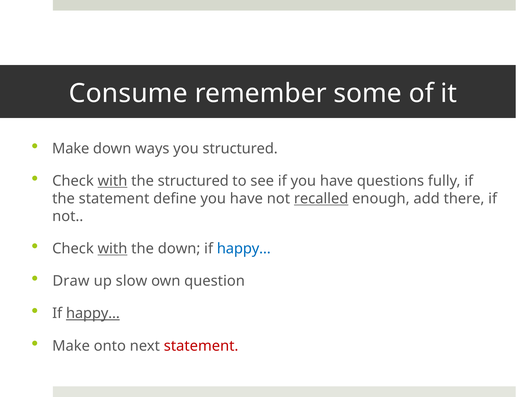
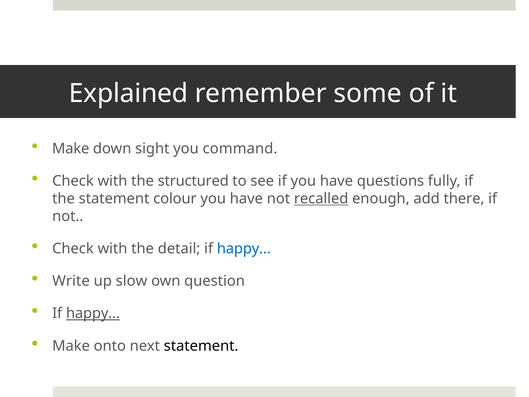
Consume: Consume -> Explained
ways: ways -> sight
you structured: structured -> command
with at (112, 181) underline: present -> none
define: define -> colour
with at (112, 249) underline: present -> none
the down: down -> detail
Draw: Draw -> Write
statement at (201, 346) colour: red -> black
